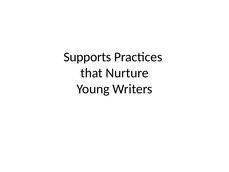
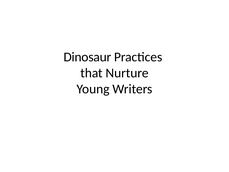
Supports: Supports -> Dinosaur
